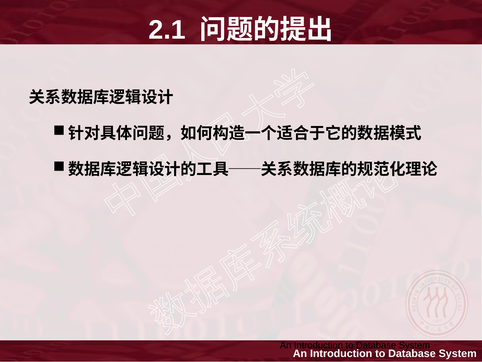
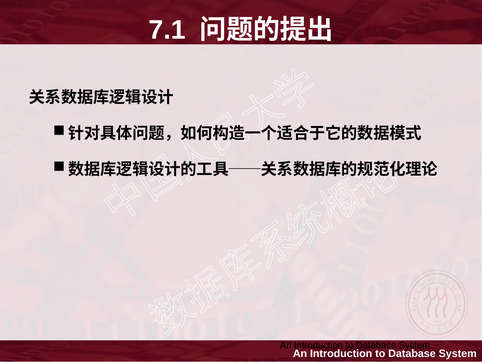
2.1: 2.1 -> 7.1
